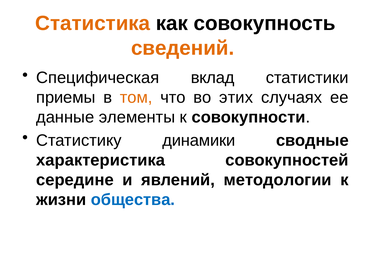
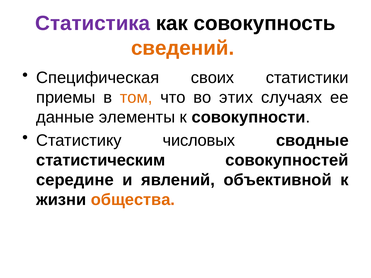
Статистика colour: orange -> purple
вклад: вклад -> своих
динамики: динамики -> числовых
характеристика: характеристика -> статистическим
методологии: методологии -> объективной
общества colour: blue -> orange
